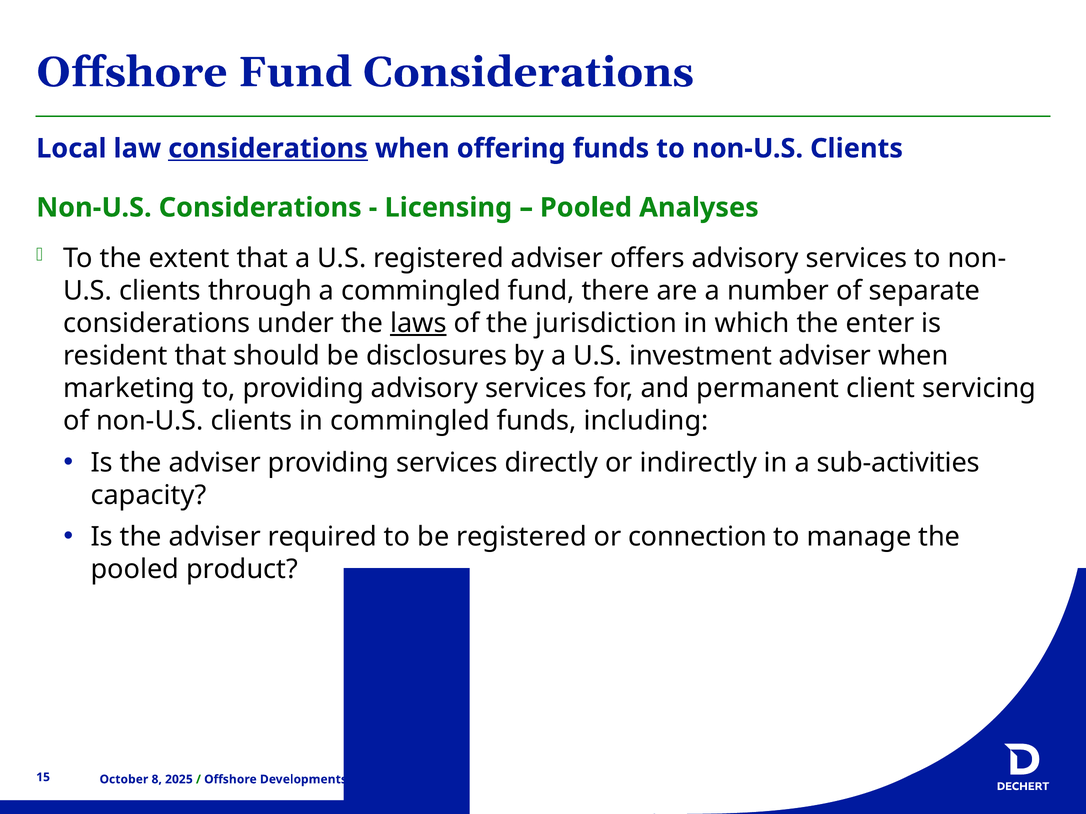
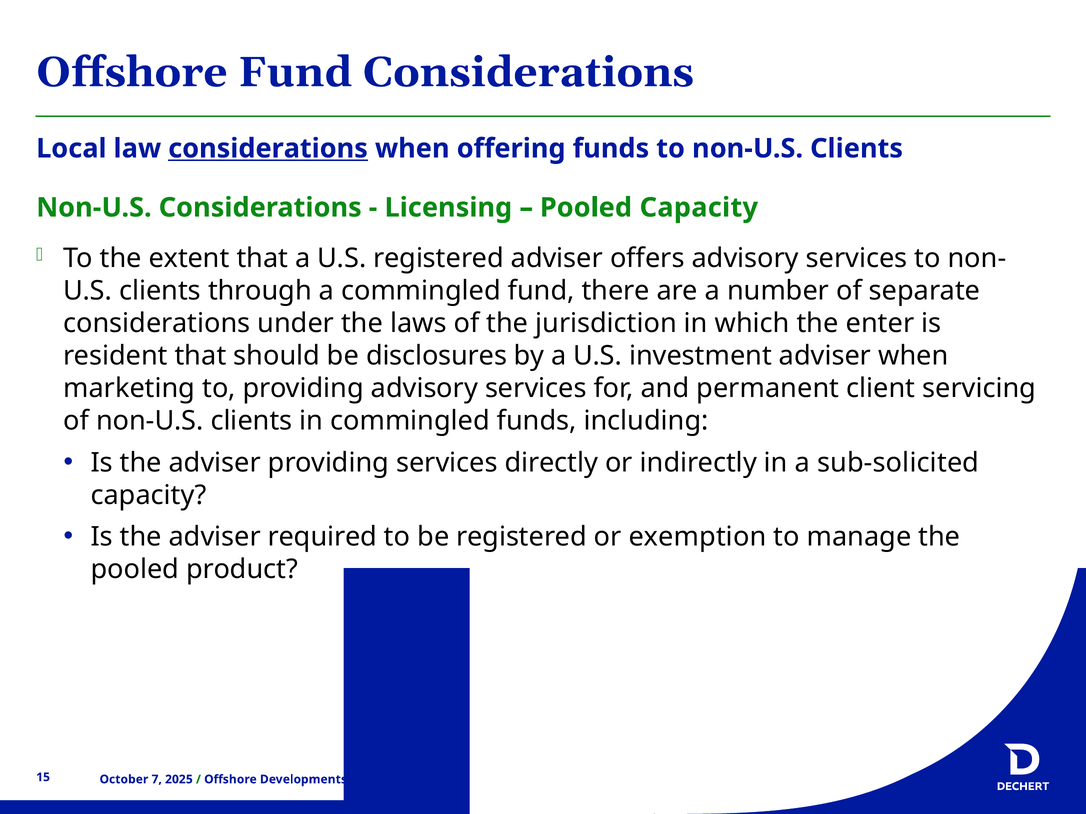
Pooled Analyses: Analyses -> Capacity
laws underline: present -> none
sub-activities: sub-activities -> sub-solicited
connection: connection -> exemption
8: 8 -> 7
